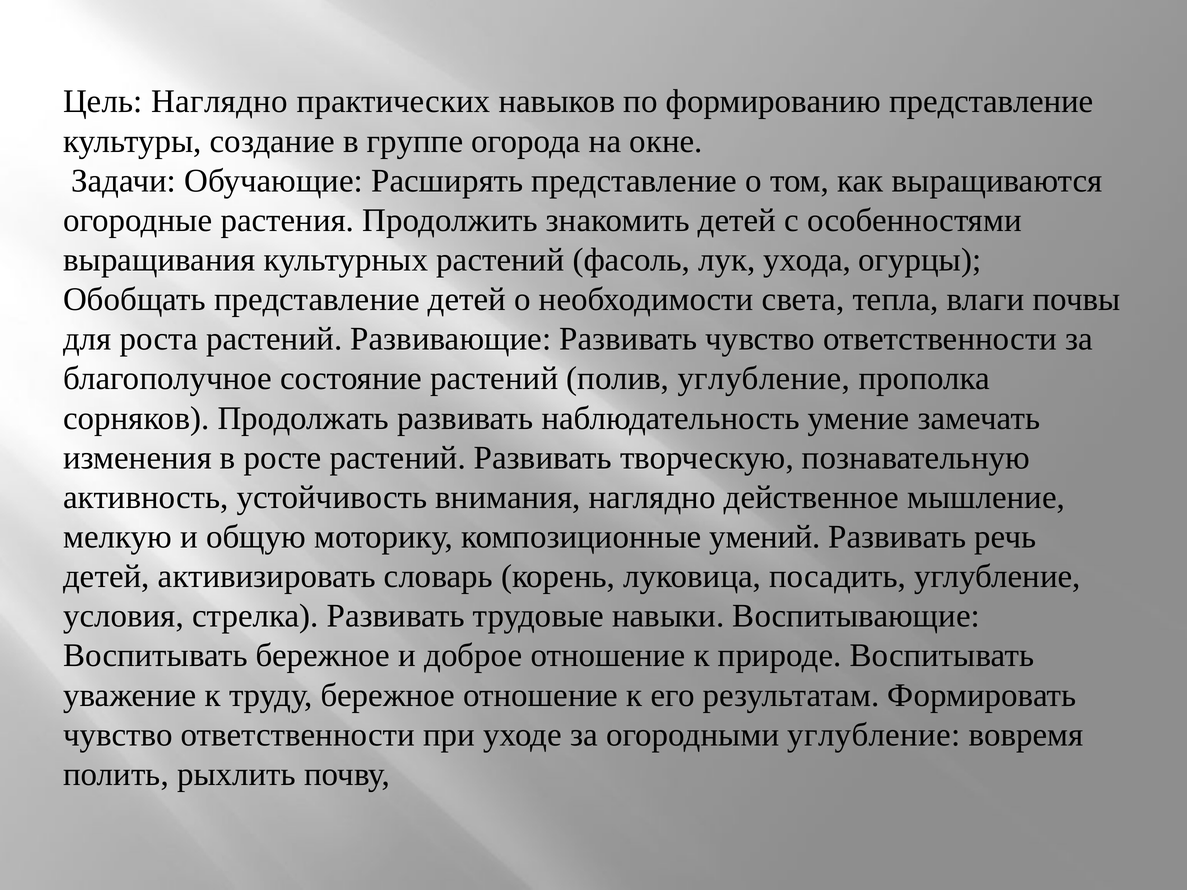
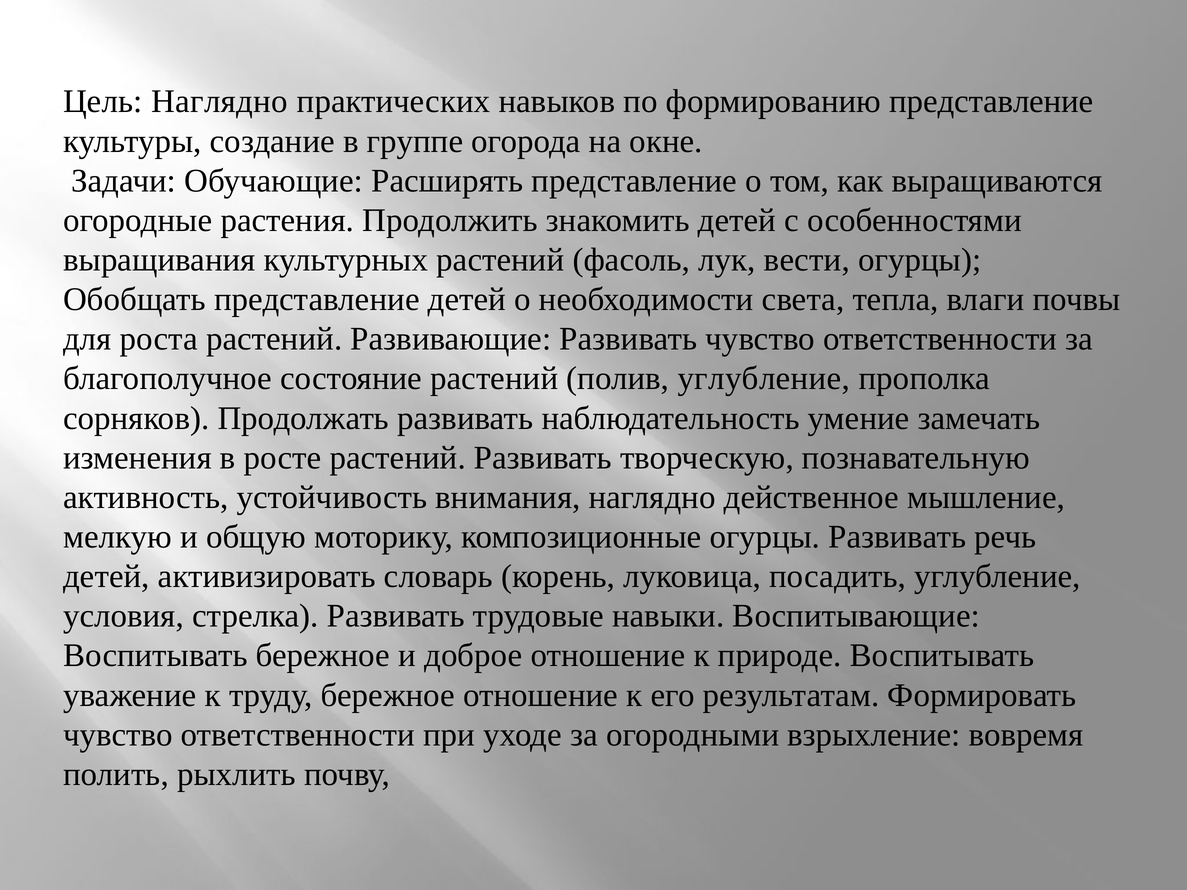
ухода: ухода -> вести
композиционные умений: умений -> огурцы
огородными углубление: углубление -> взрыхление
